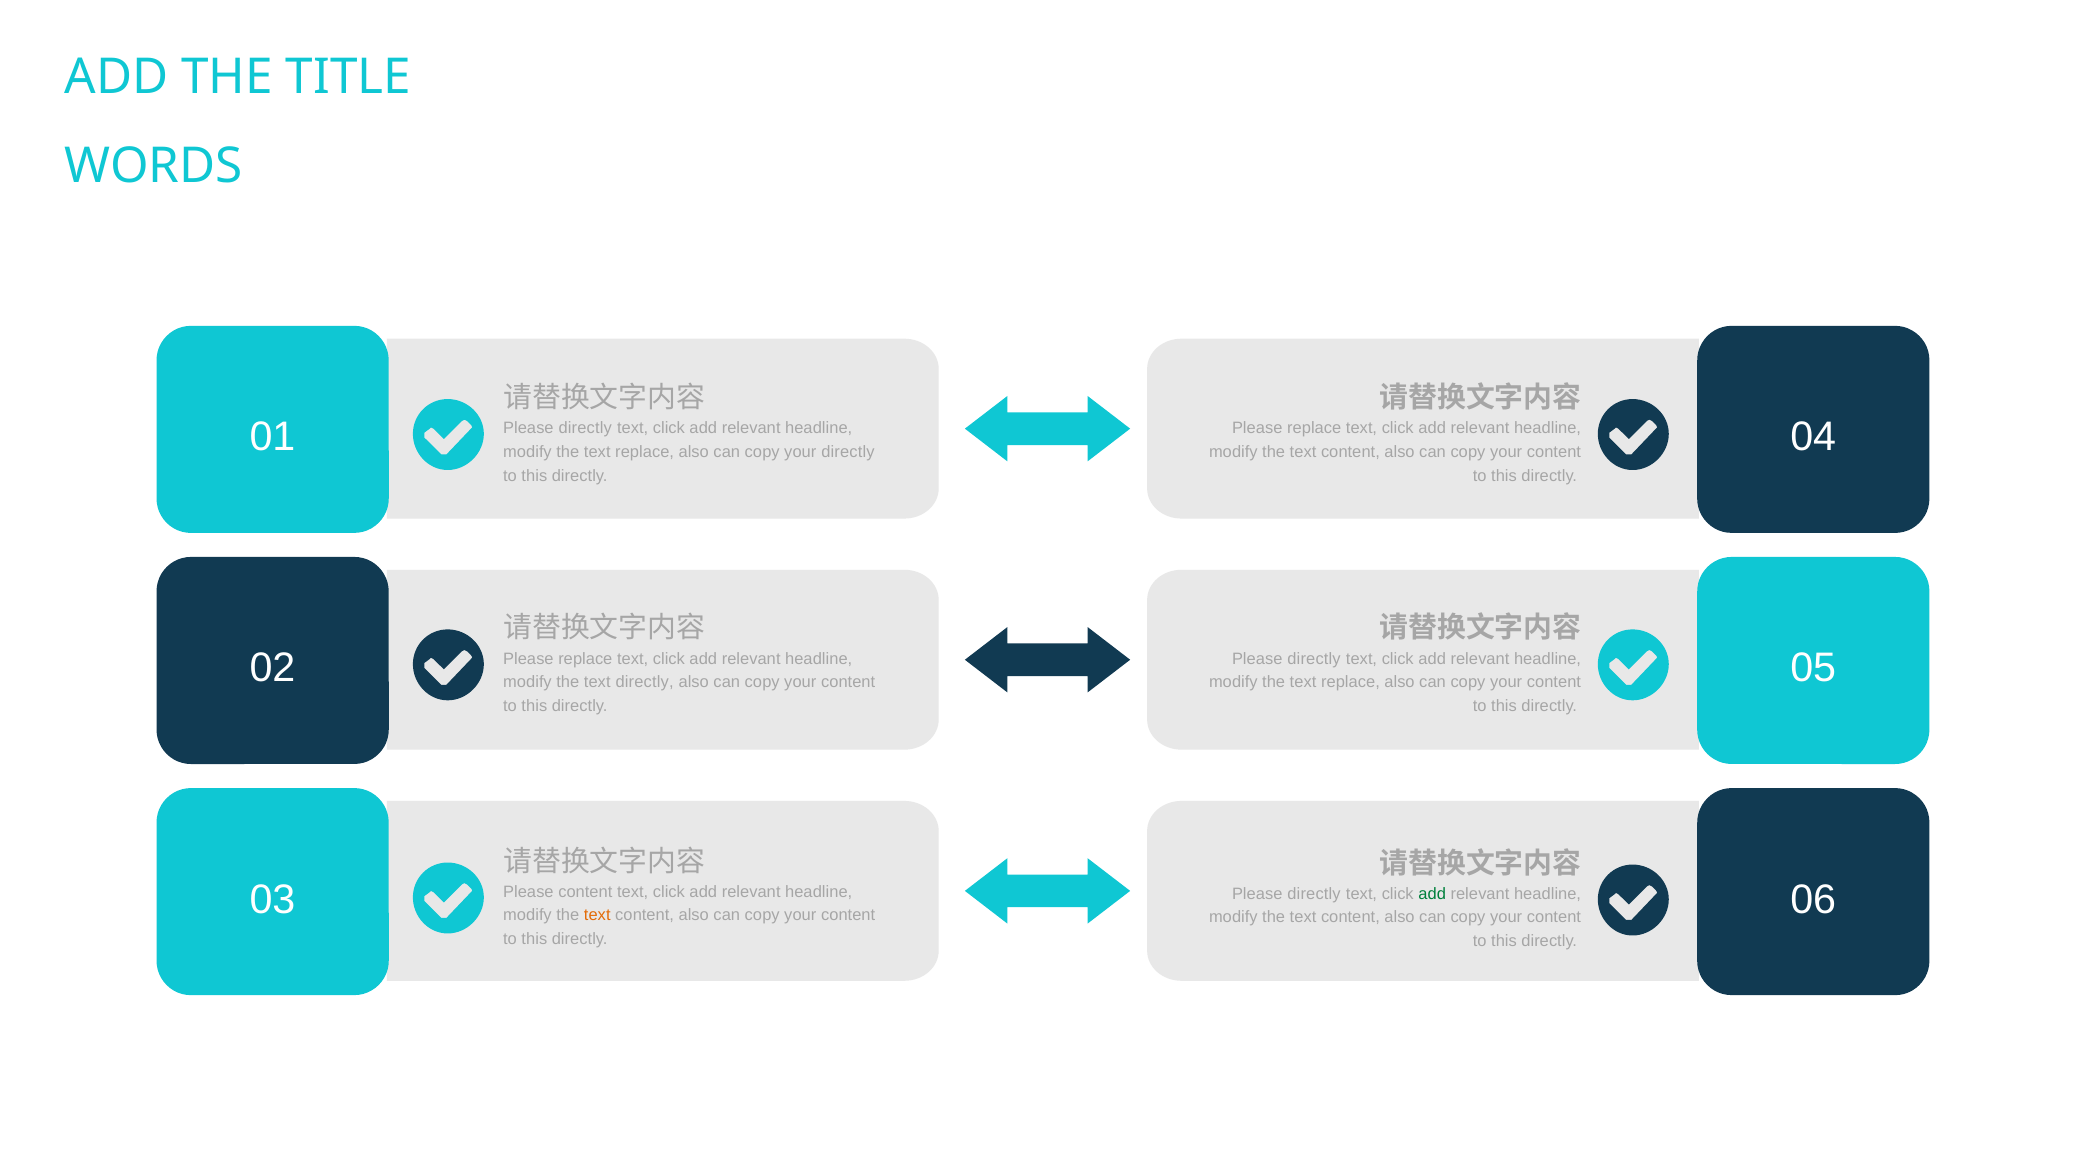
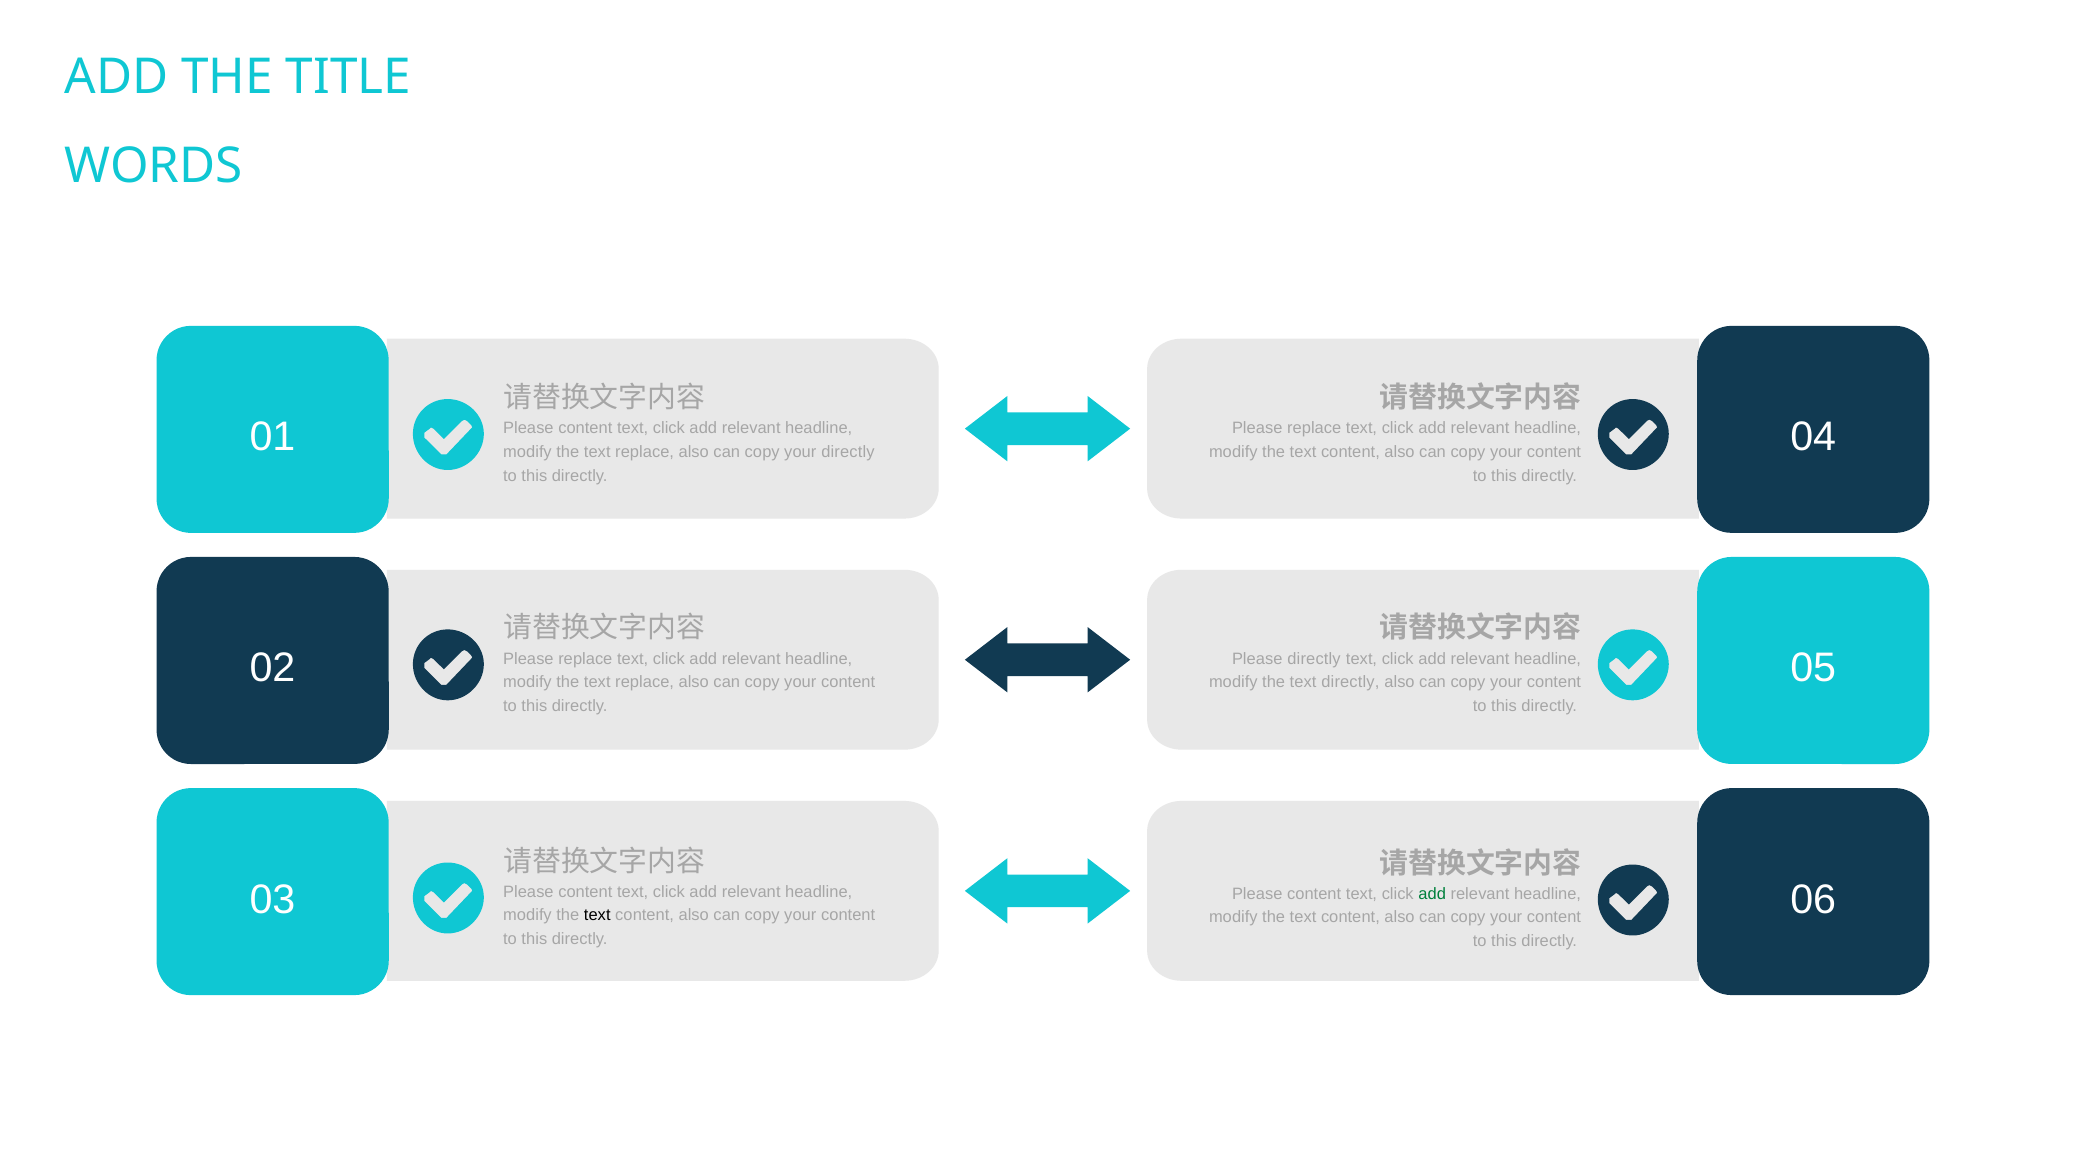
directly at (585, 428): directly -> content
directly at (645, 683): directly -> replace
replace at (1350, 683): replace -> directly
directly at (1314, 894): directly -> content
text at (597, 916) colour: orange -> black
